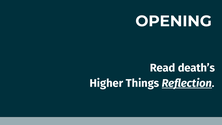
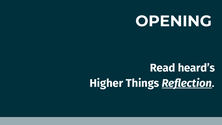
death’s: death’s -> heard’s
